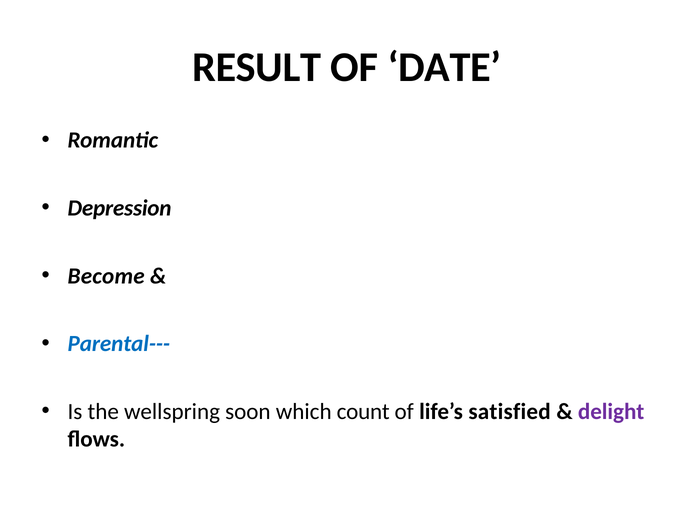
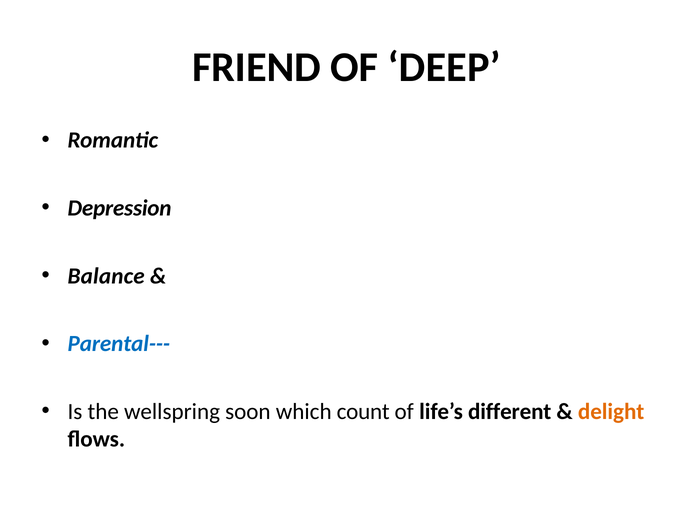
RESULT: RESULT -> FRIEND
DATE: DATE -> DEEP
Become: Become -> Balance
satisfied: satisfied -> different
delight colour: purple -> orange
